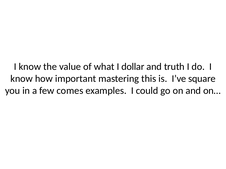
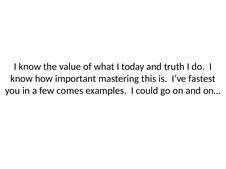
dollar: dollar -> today
square: square -> fastest
